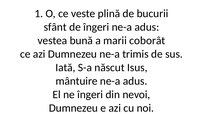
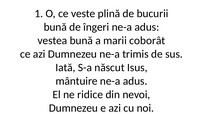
sfânt at (55, 27): sfânt -> bună
ne îngeri: îngeri -> ridice
